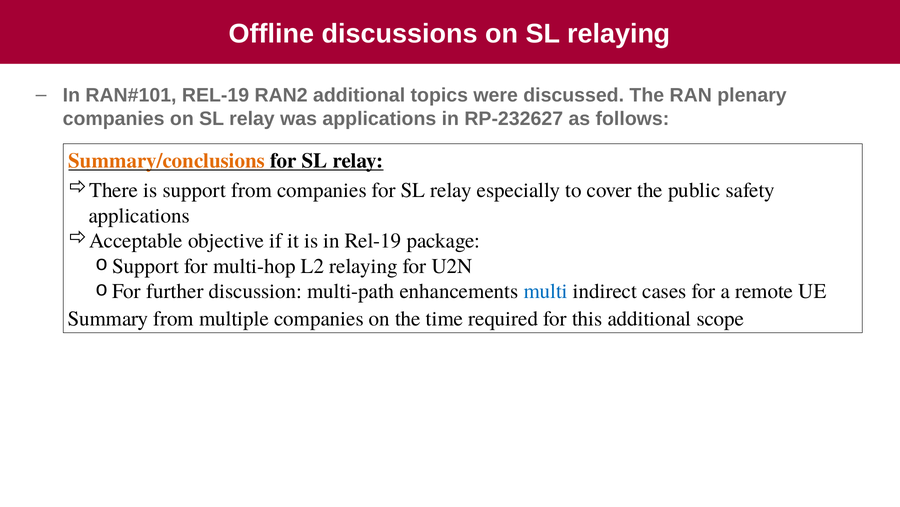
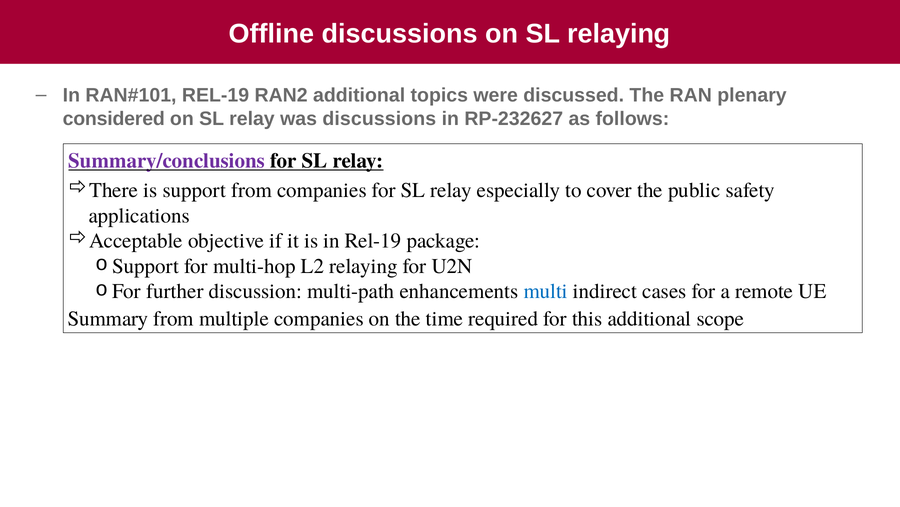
companies at (114, 119): companies -> considered
was applications: applications -> discussions
Summary/conclusions colour: orange -> purple
